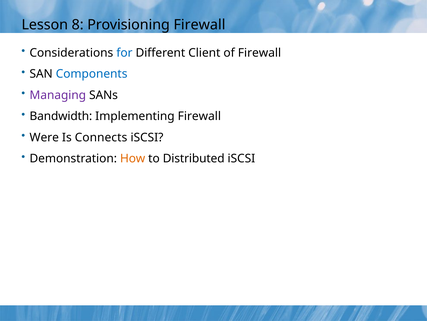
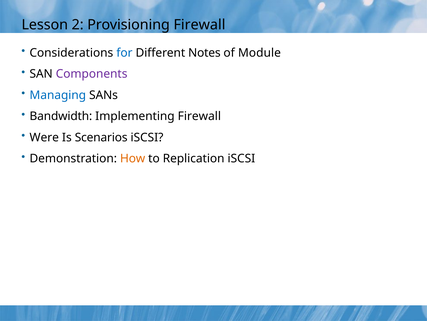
8: 8 -> 2
Client: Client -> Notes
of Firewall: Firewall -> Module
Components colour: blue -> purple
Managing colour: purple -> blue
Connects: Connects -> Scenarios
Distributed: Distributed -> Replication
